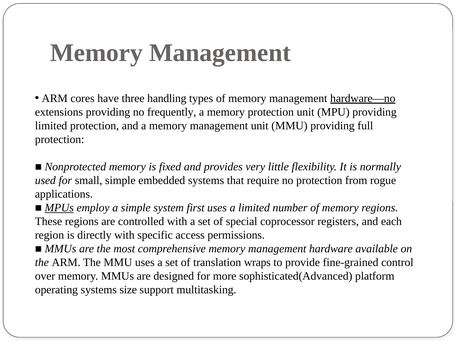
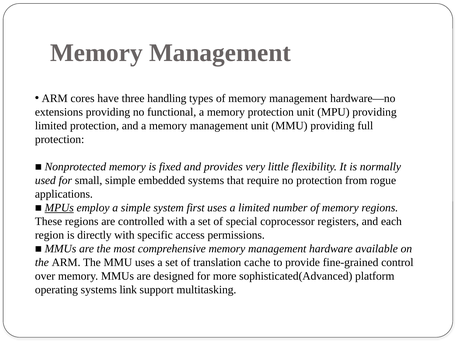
hardware—no underline: present -> none
frequently: frequently -> functional
wraps: wraps -> cache
size: size -> link
